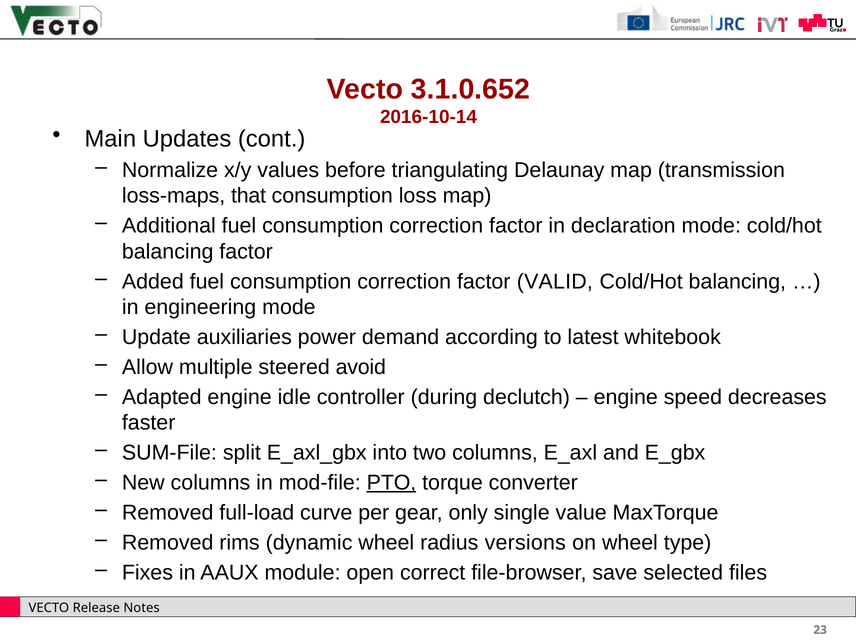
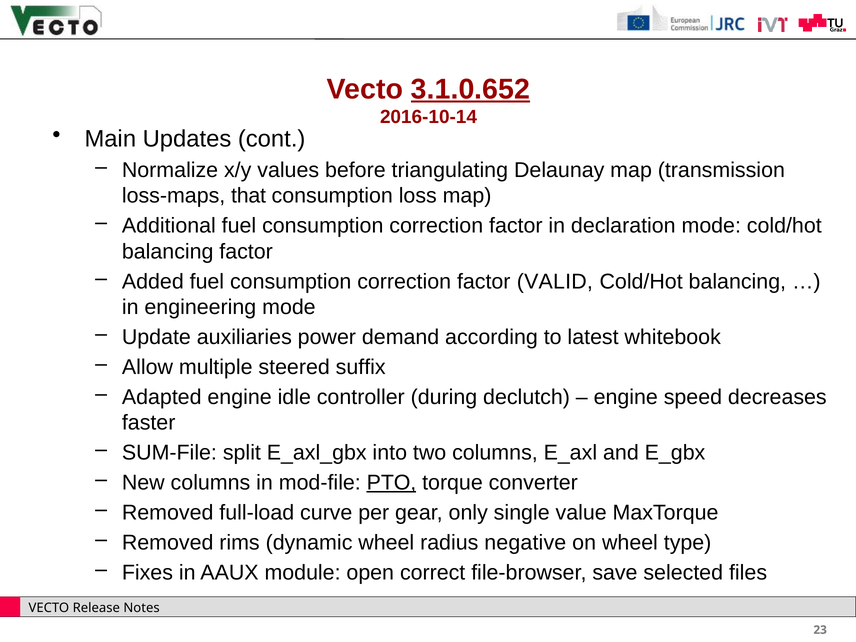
3.1.0.652 underline: none -> present
avoid: avoid -> suffix
versions: versions -> negative
